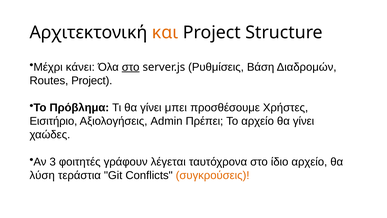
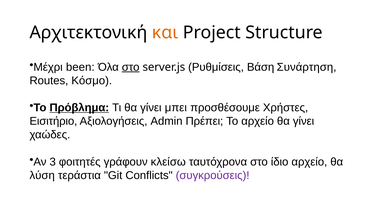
κάνει: κάνει -> been
Διαδρομών: Διαδρομών -> Συνάρτηση
Routes Project: Project -> Κόσμο
Πρόβλημα underline: none -> present
λέγεται: λέγεται -> κλείσω
συγκρούσεις colour: orange -> purple
